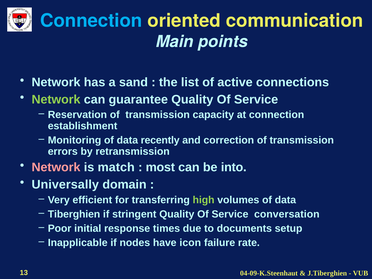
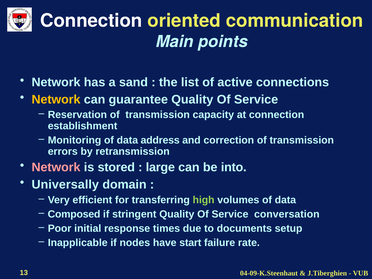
Connection at (91, 21) colour: light blue -> white
Network at (56, 99) colour: light green -> yellow
recently: recently -> address
match: match -> stored
most: most -> large
Tiberghien: Tiberghien -> Composed
icon: icon -> start
